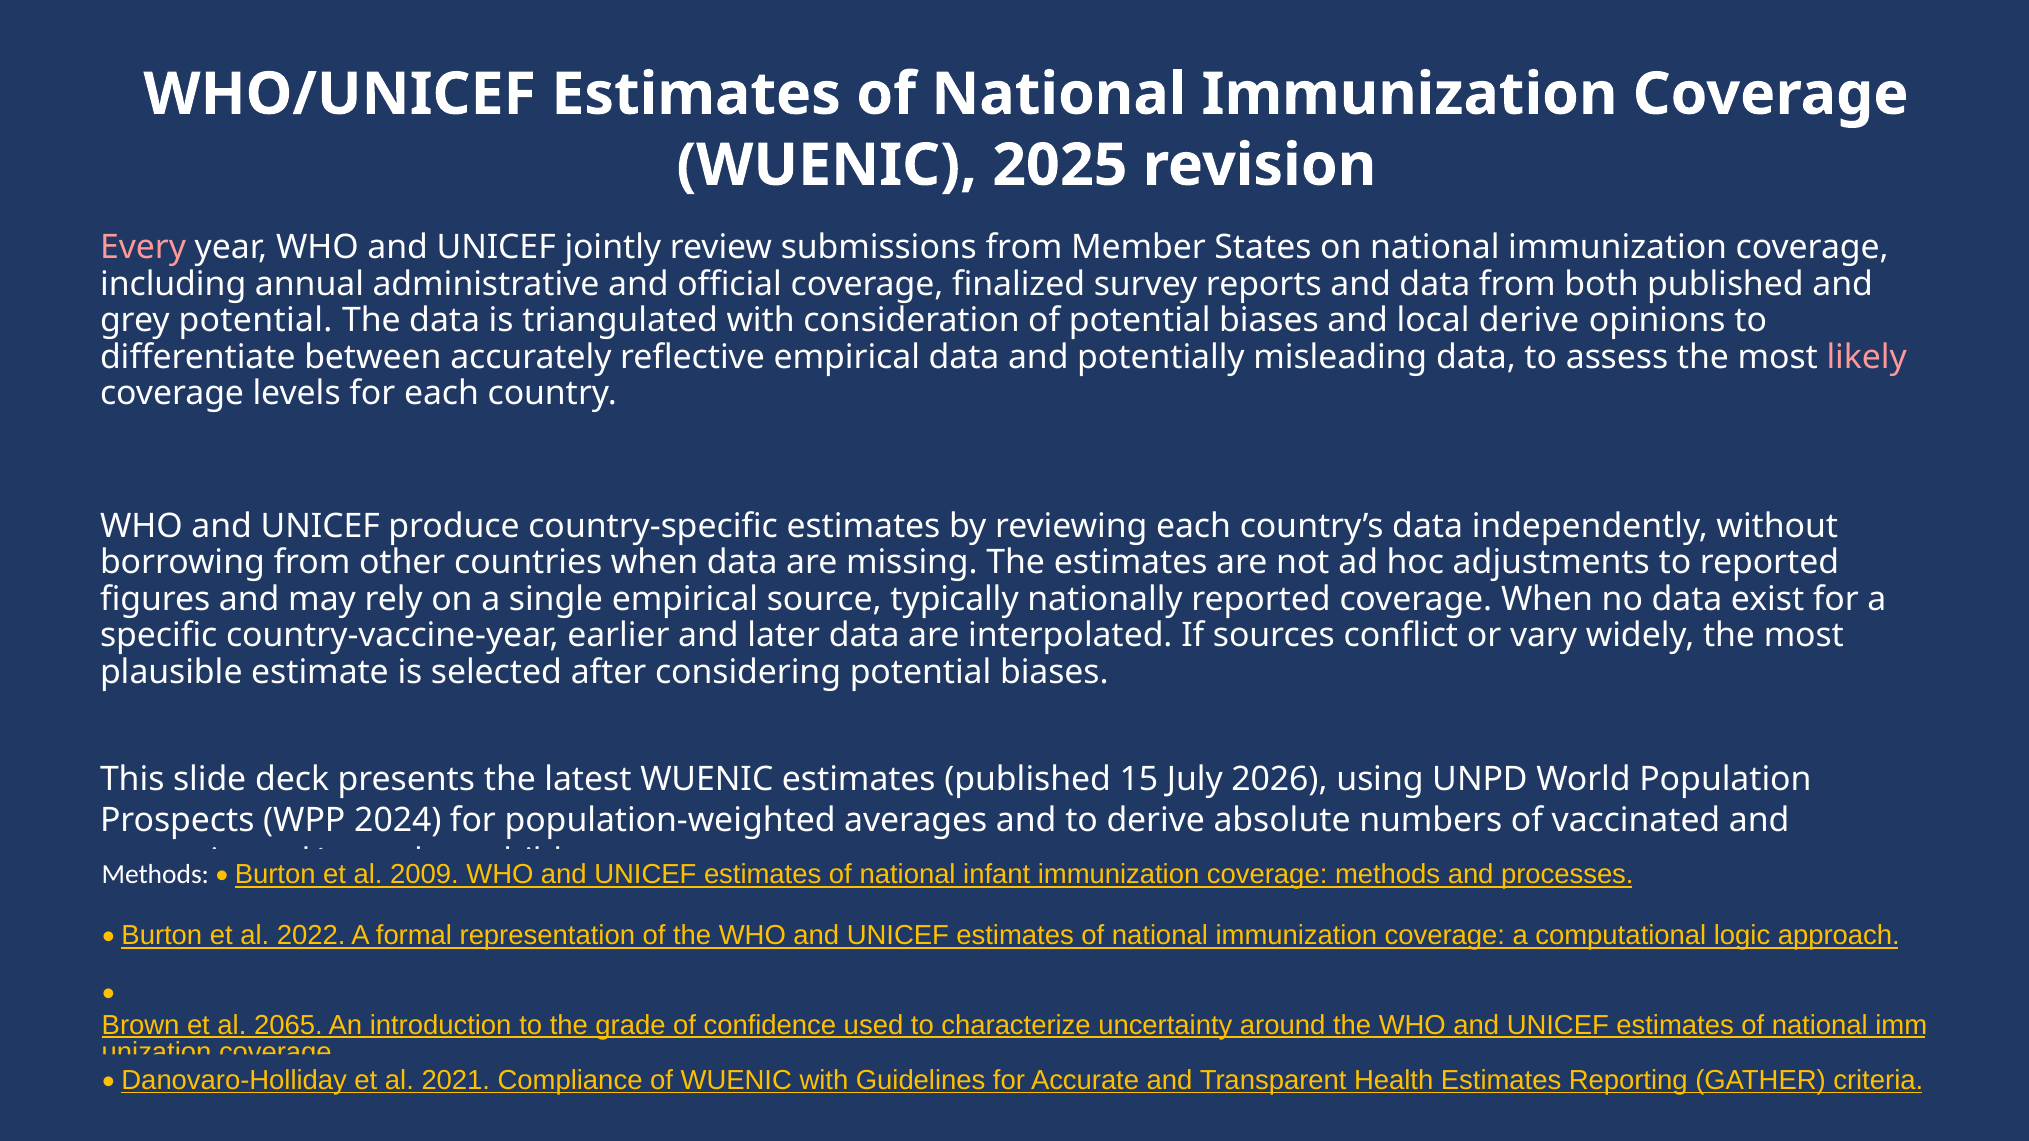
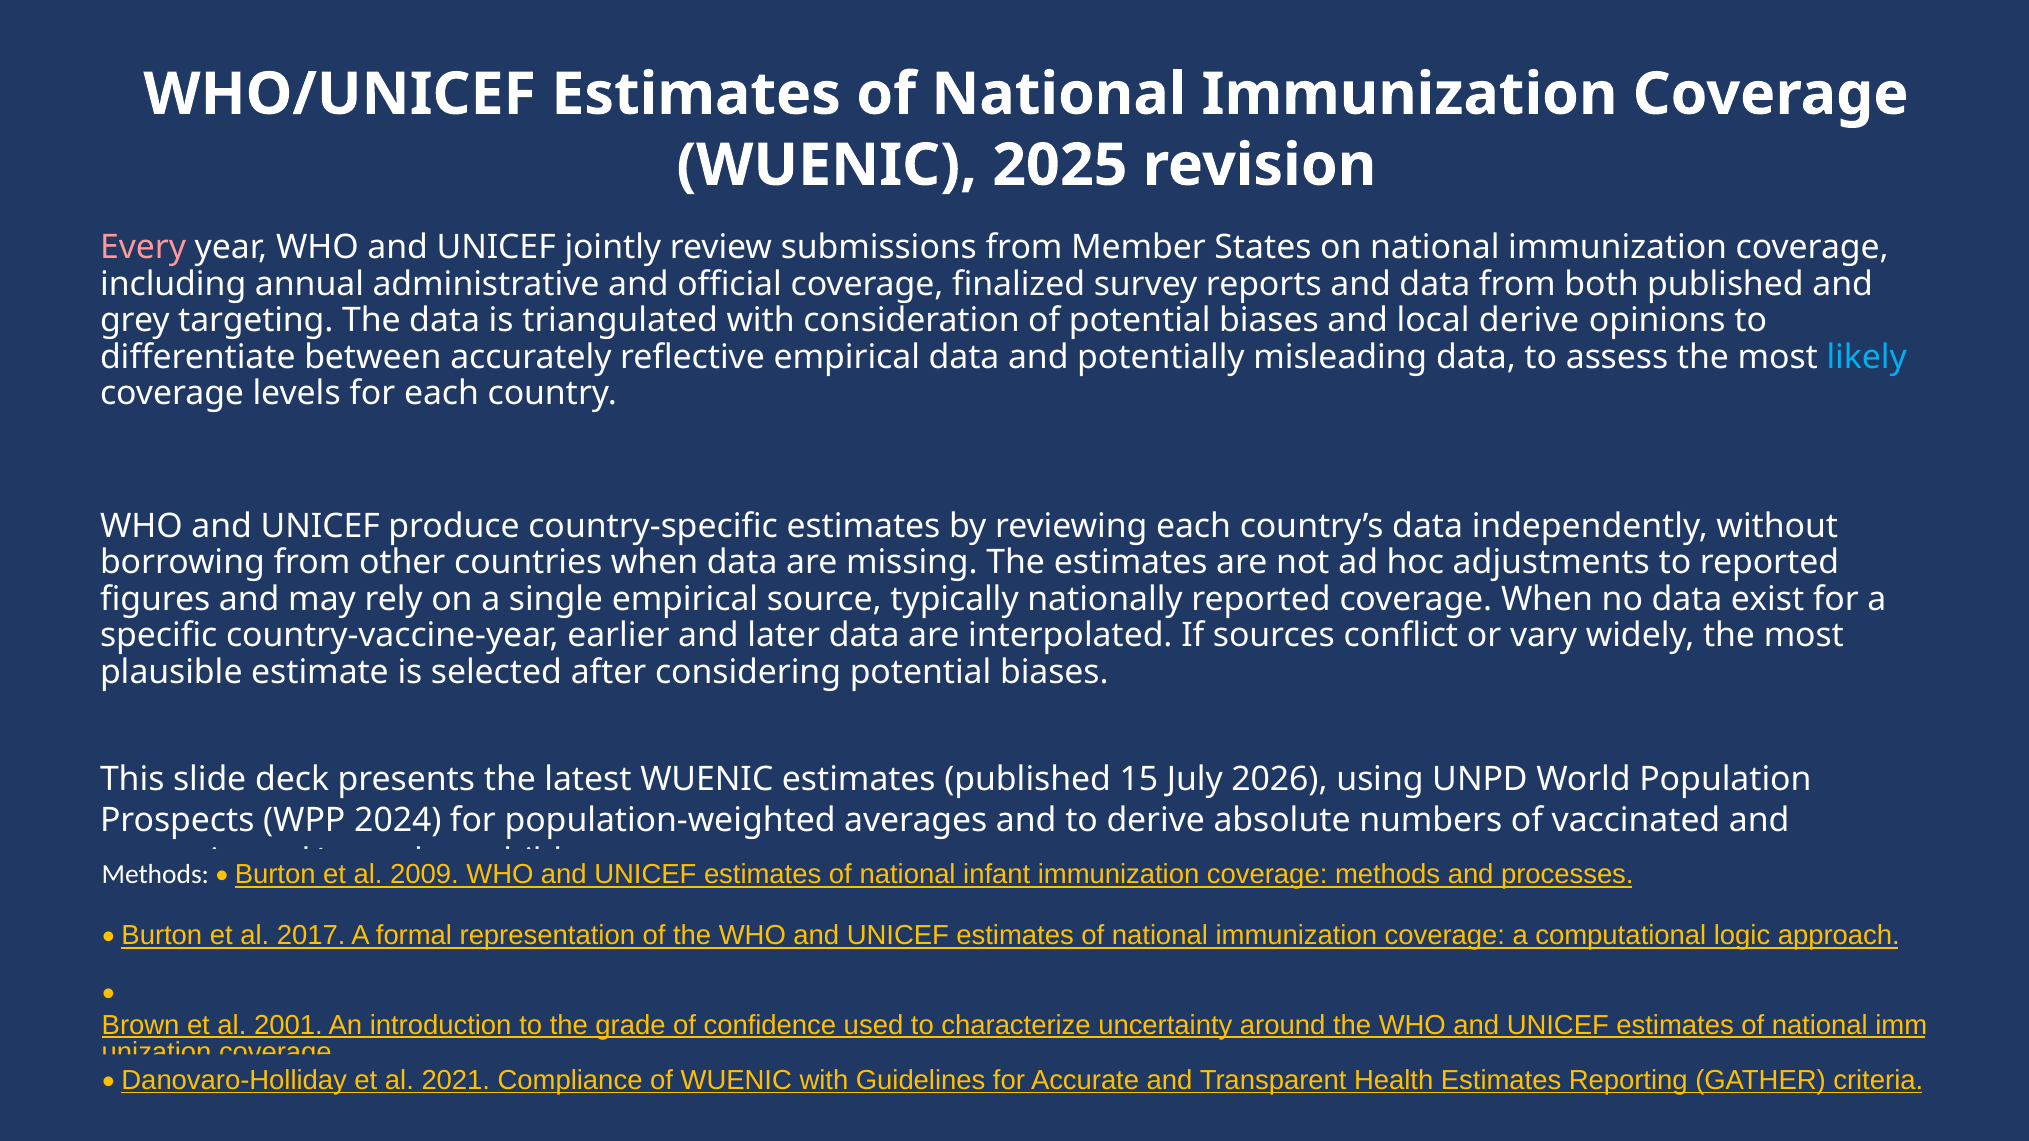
grey potential: potential -> targeting
likely colour: pink -> light blue
2022: 2022 -> 2017
2065: 2065 -> 2001
